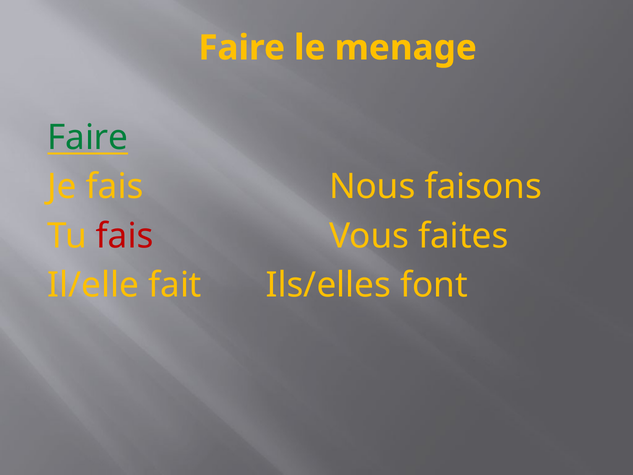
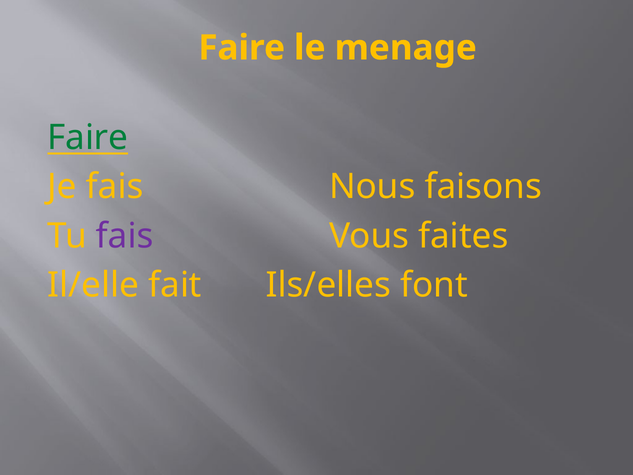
fais at (125, 236) colour: red -> purple
